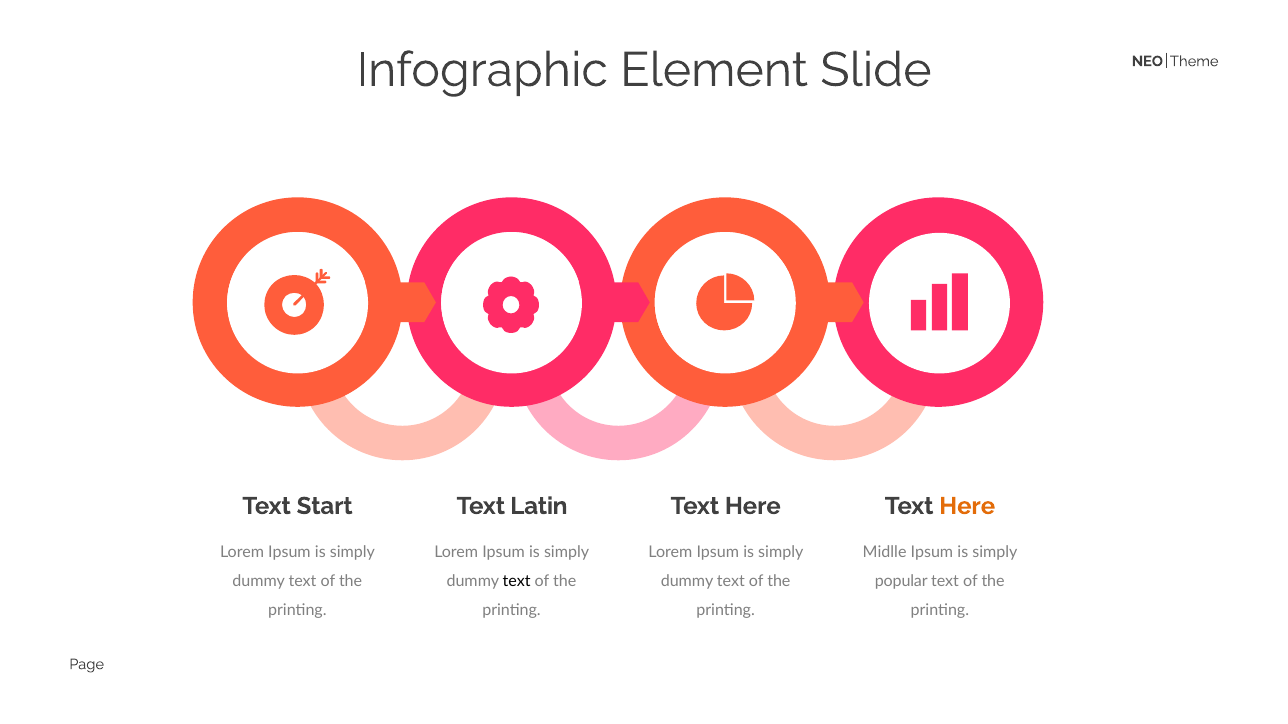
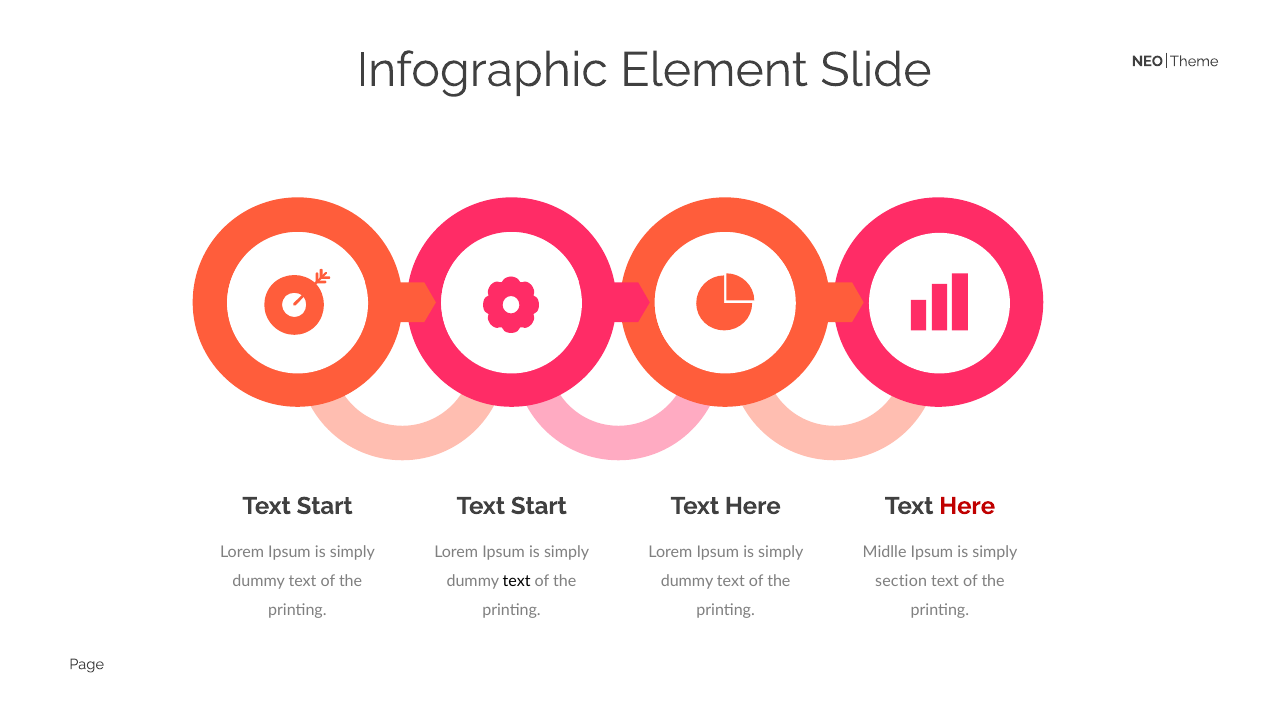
Latin at (539, 506): Latin -> Start
Here at (967, 506) colour: orange -> red
popular: popular -> section
